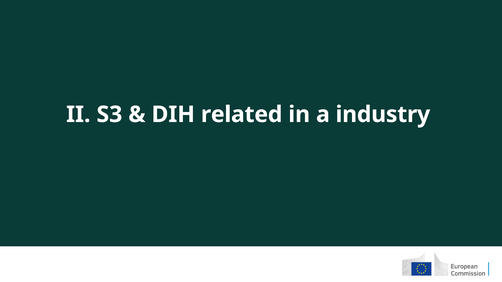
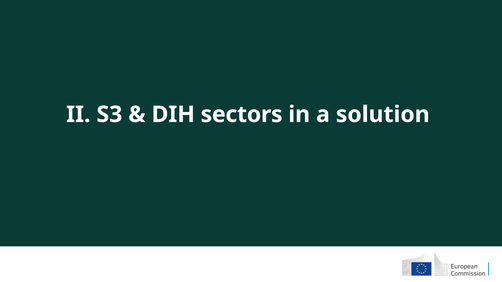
related: related -> sectors
industry: industry -> solution
